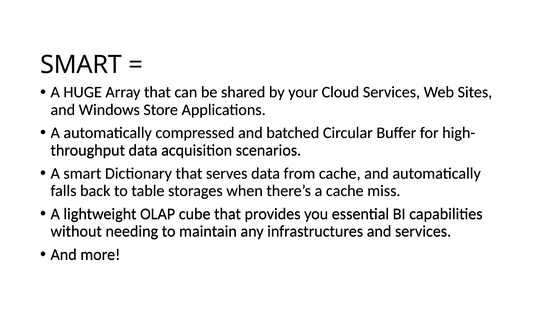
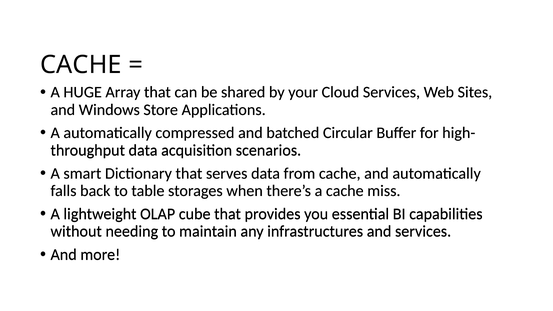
SMART at (81, 65): SMART -> CACHE
